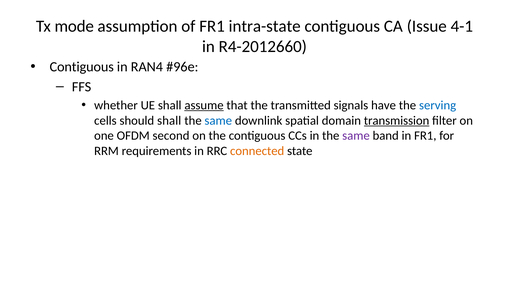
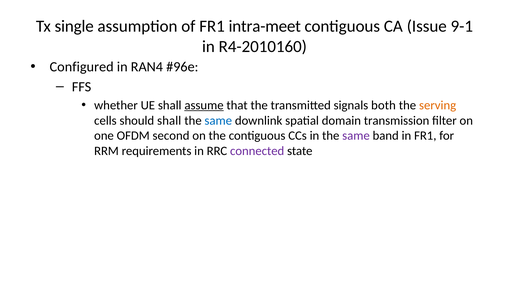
mode: mode -> single
intra-state: intra-state -> intra-meet
4-1: 4-1 -> 9-1
R4-2012660: R4-2012660 -> R4-2010160
Contiguous at (82, 67): Contiguous -> Configured
have: have -> both
serving colour: blue -> orange
transmission underline: present -> none
connected colour: orange -> purple
